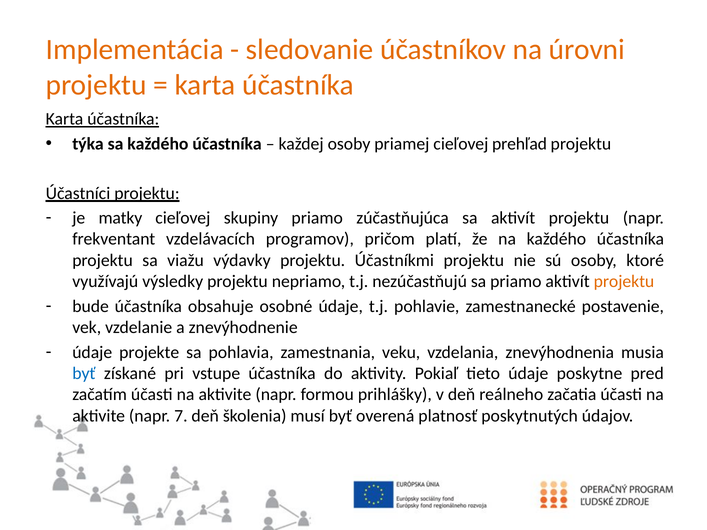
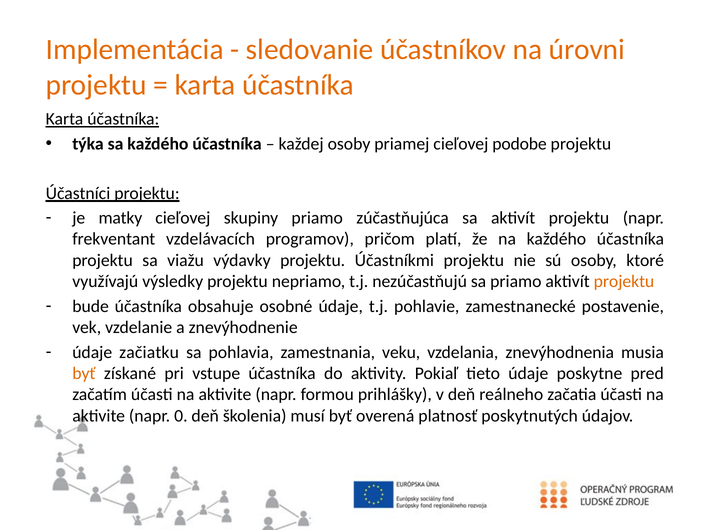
prehľad: prehľad -> podobe
projekte: projekte -> začiatku
byť at (84, 374) colour: blue -> orange
7: 7 -> 0
